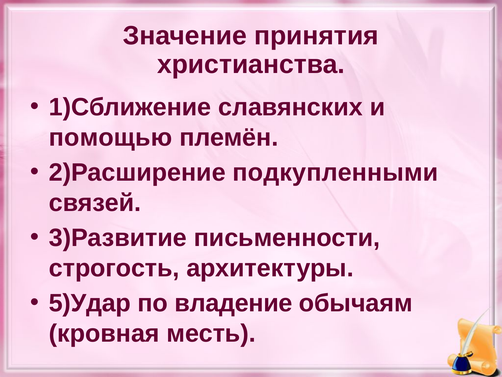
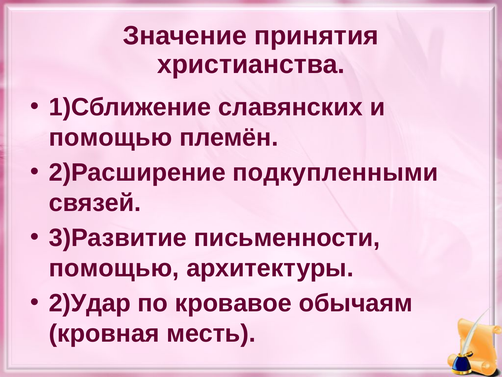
строгость at (114, 268): строгость -> помощью
5)Удар: 5)Удар -> 2)Удар
владение: владение -> кровавое
